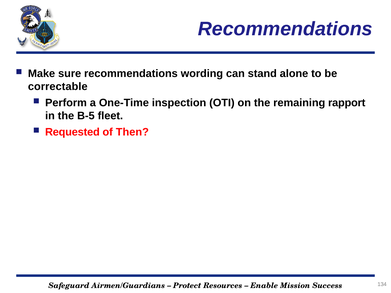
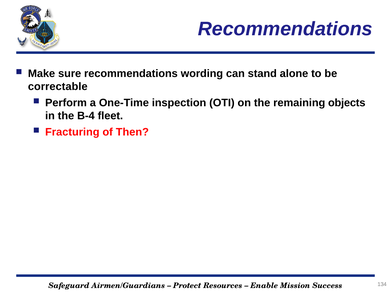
rapport: rapport -> objects
B-5: B-5 -> B-4
Requested: Requested -> Fracturing
